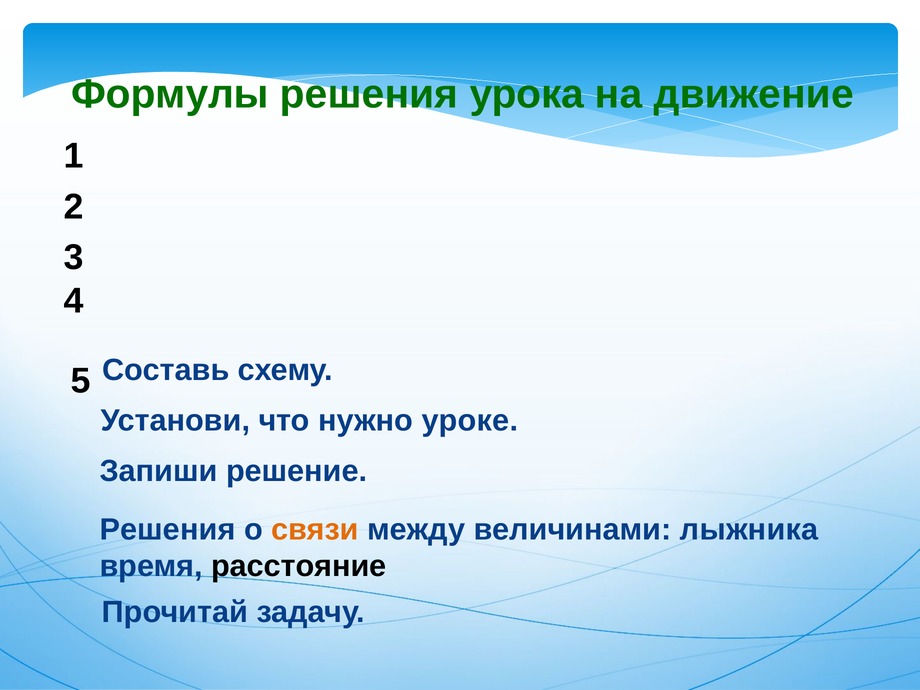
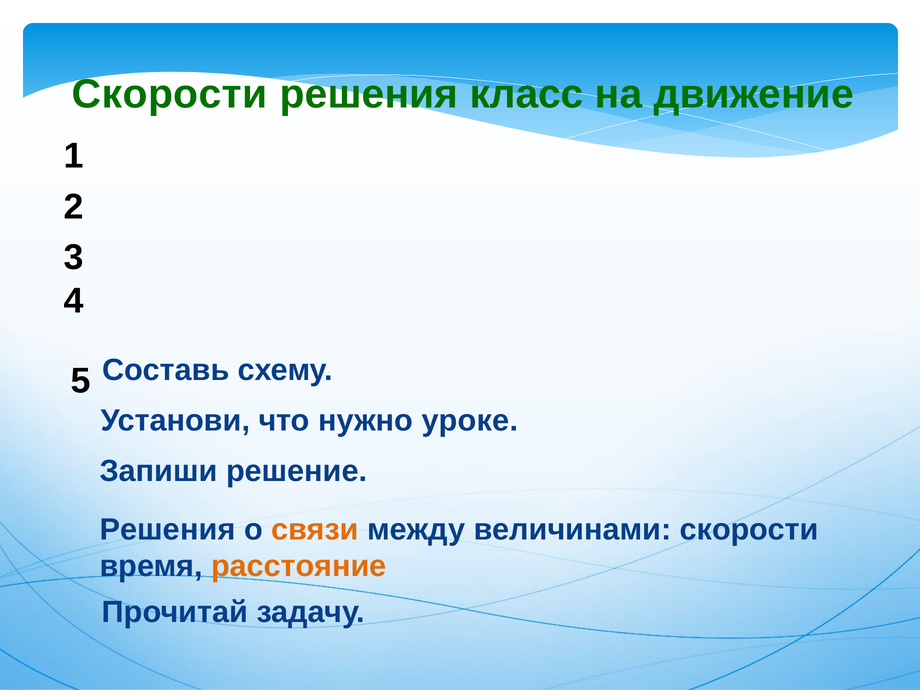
Формулы at (170, 94): Формулы -> Скорости
урока: урока -> класс
величинами лыжника: лыжника -> скорости
расстояние at (299, 566) colour: black -> orange
